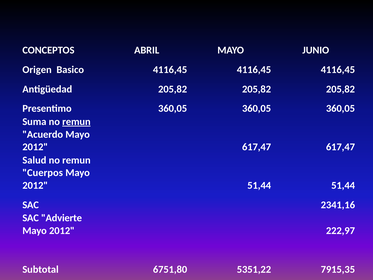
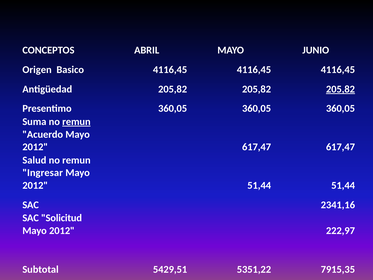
205,82 at (340, 89) underline: none -> present
Cuerpos: Cuerpos -> Ingresar
Advierte: Advierte -> Solicitud
6751,80: 6751,80 -> 5429,51
